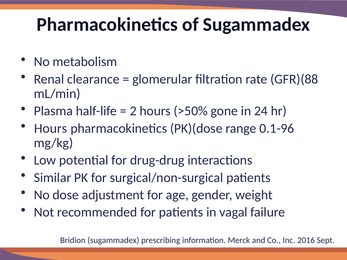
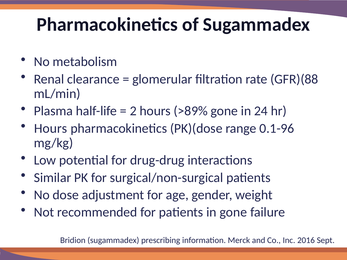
>50%: >50% -> >89%
in vagal: vagal -> gone
